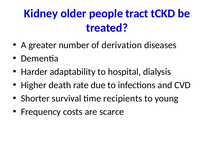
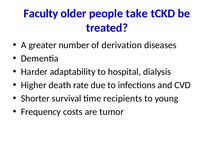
Kidney: Kidney -> Faculty
tract: tract -> take
scarce: scarce -> tumor
